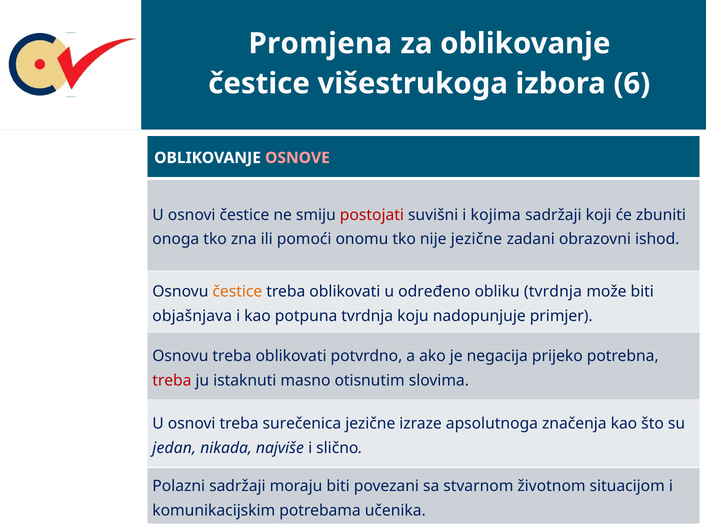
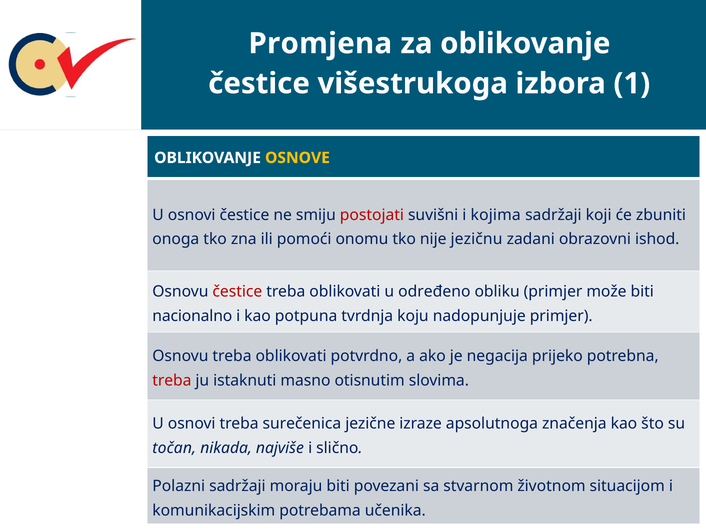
6: 6 -> 1
OSNOVE colour: pink -> yellow
nije jezične: jezične -> jezičnu
čestice at (237, 291) colour: orange -> red
obliku tvrdnja: tvrdnja -> primjer
objašnjava: objašnjava -> nacionalno
jedan: jedan -> točan
